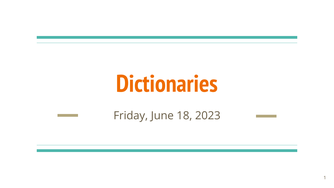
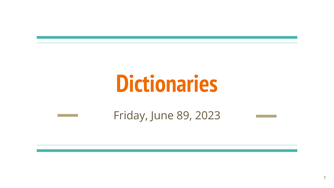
18: 18 -> 89
